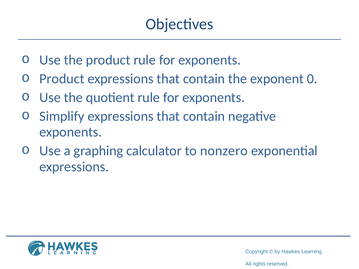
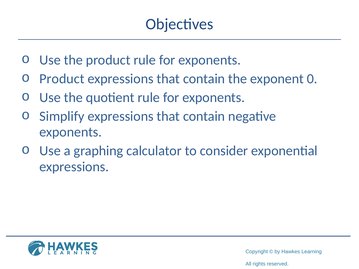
nonzero: nonzero -> consider
